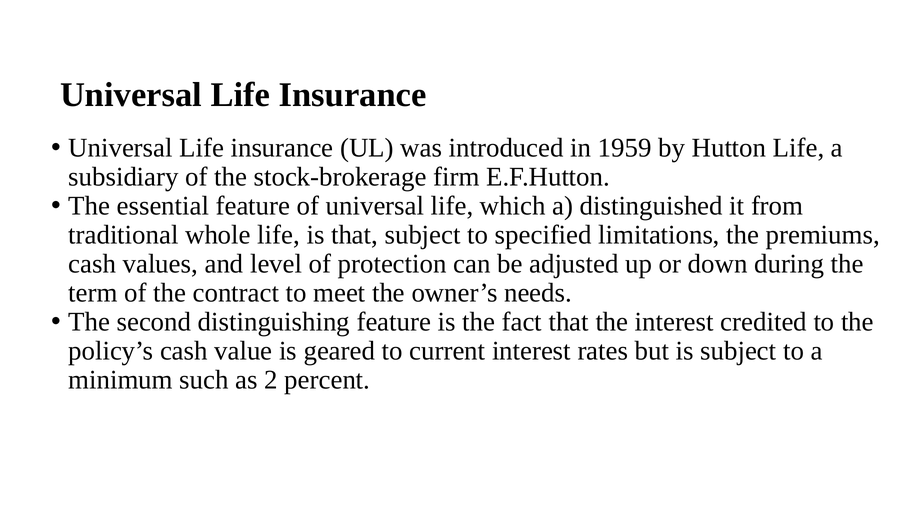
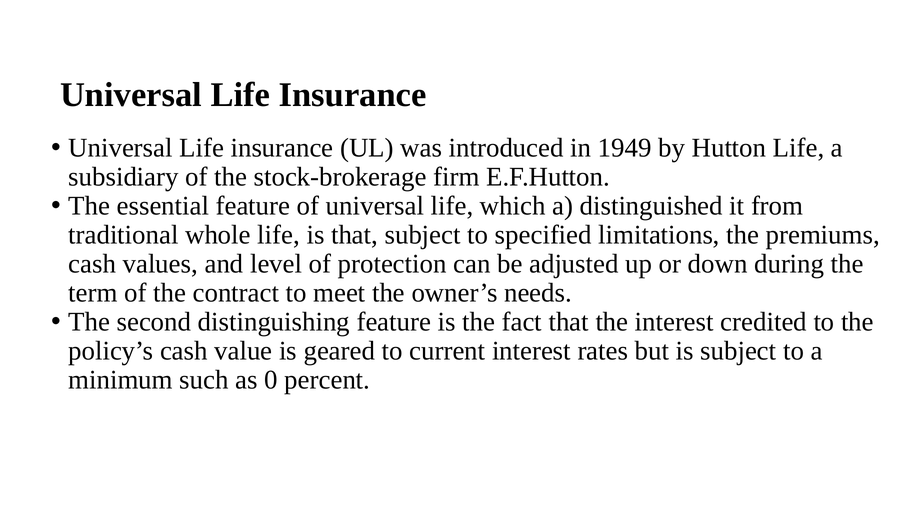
1959: 1959 -> 1949
2: 2 -> 0
